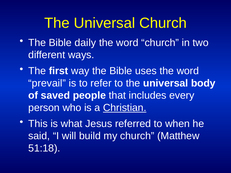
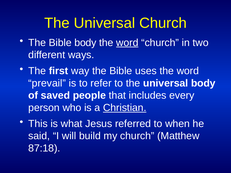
Bible daily: daily -> body
word at (127, 43) underline: none -> present
51:18: 51:18 -> 87:18
